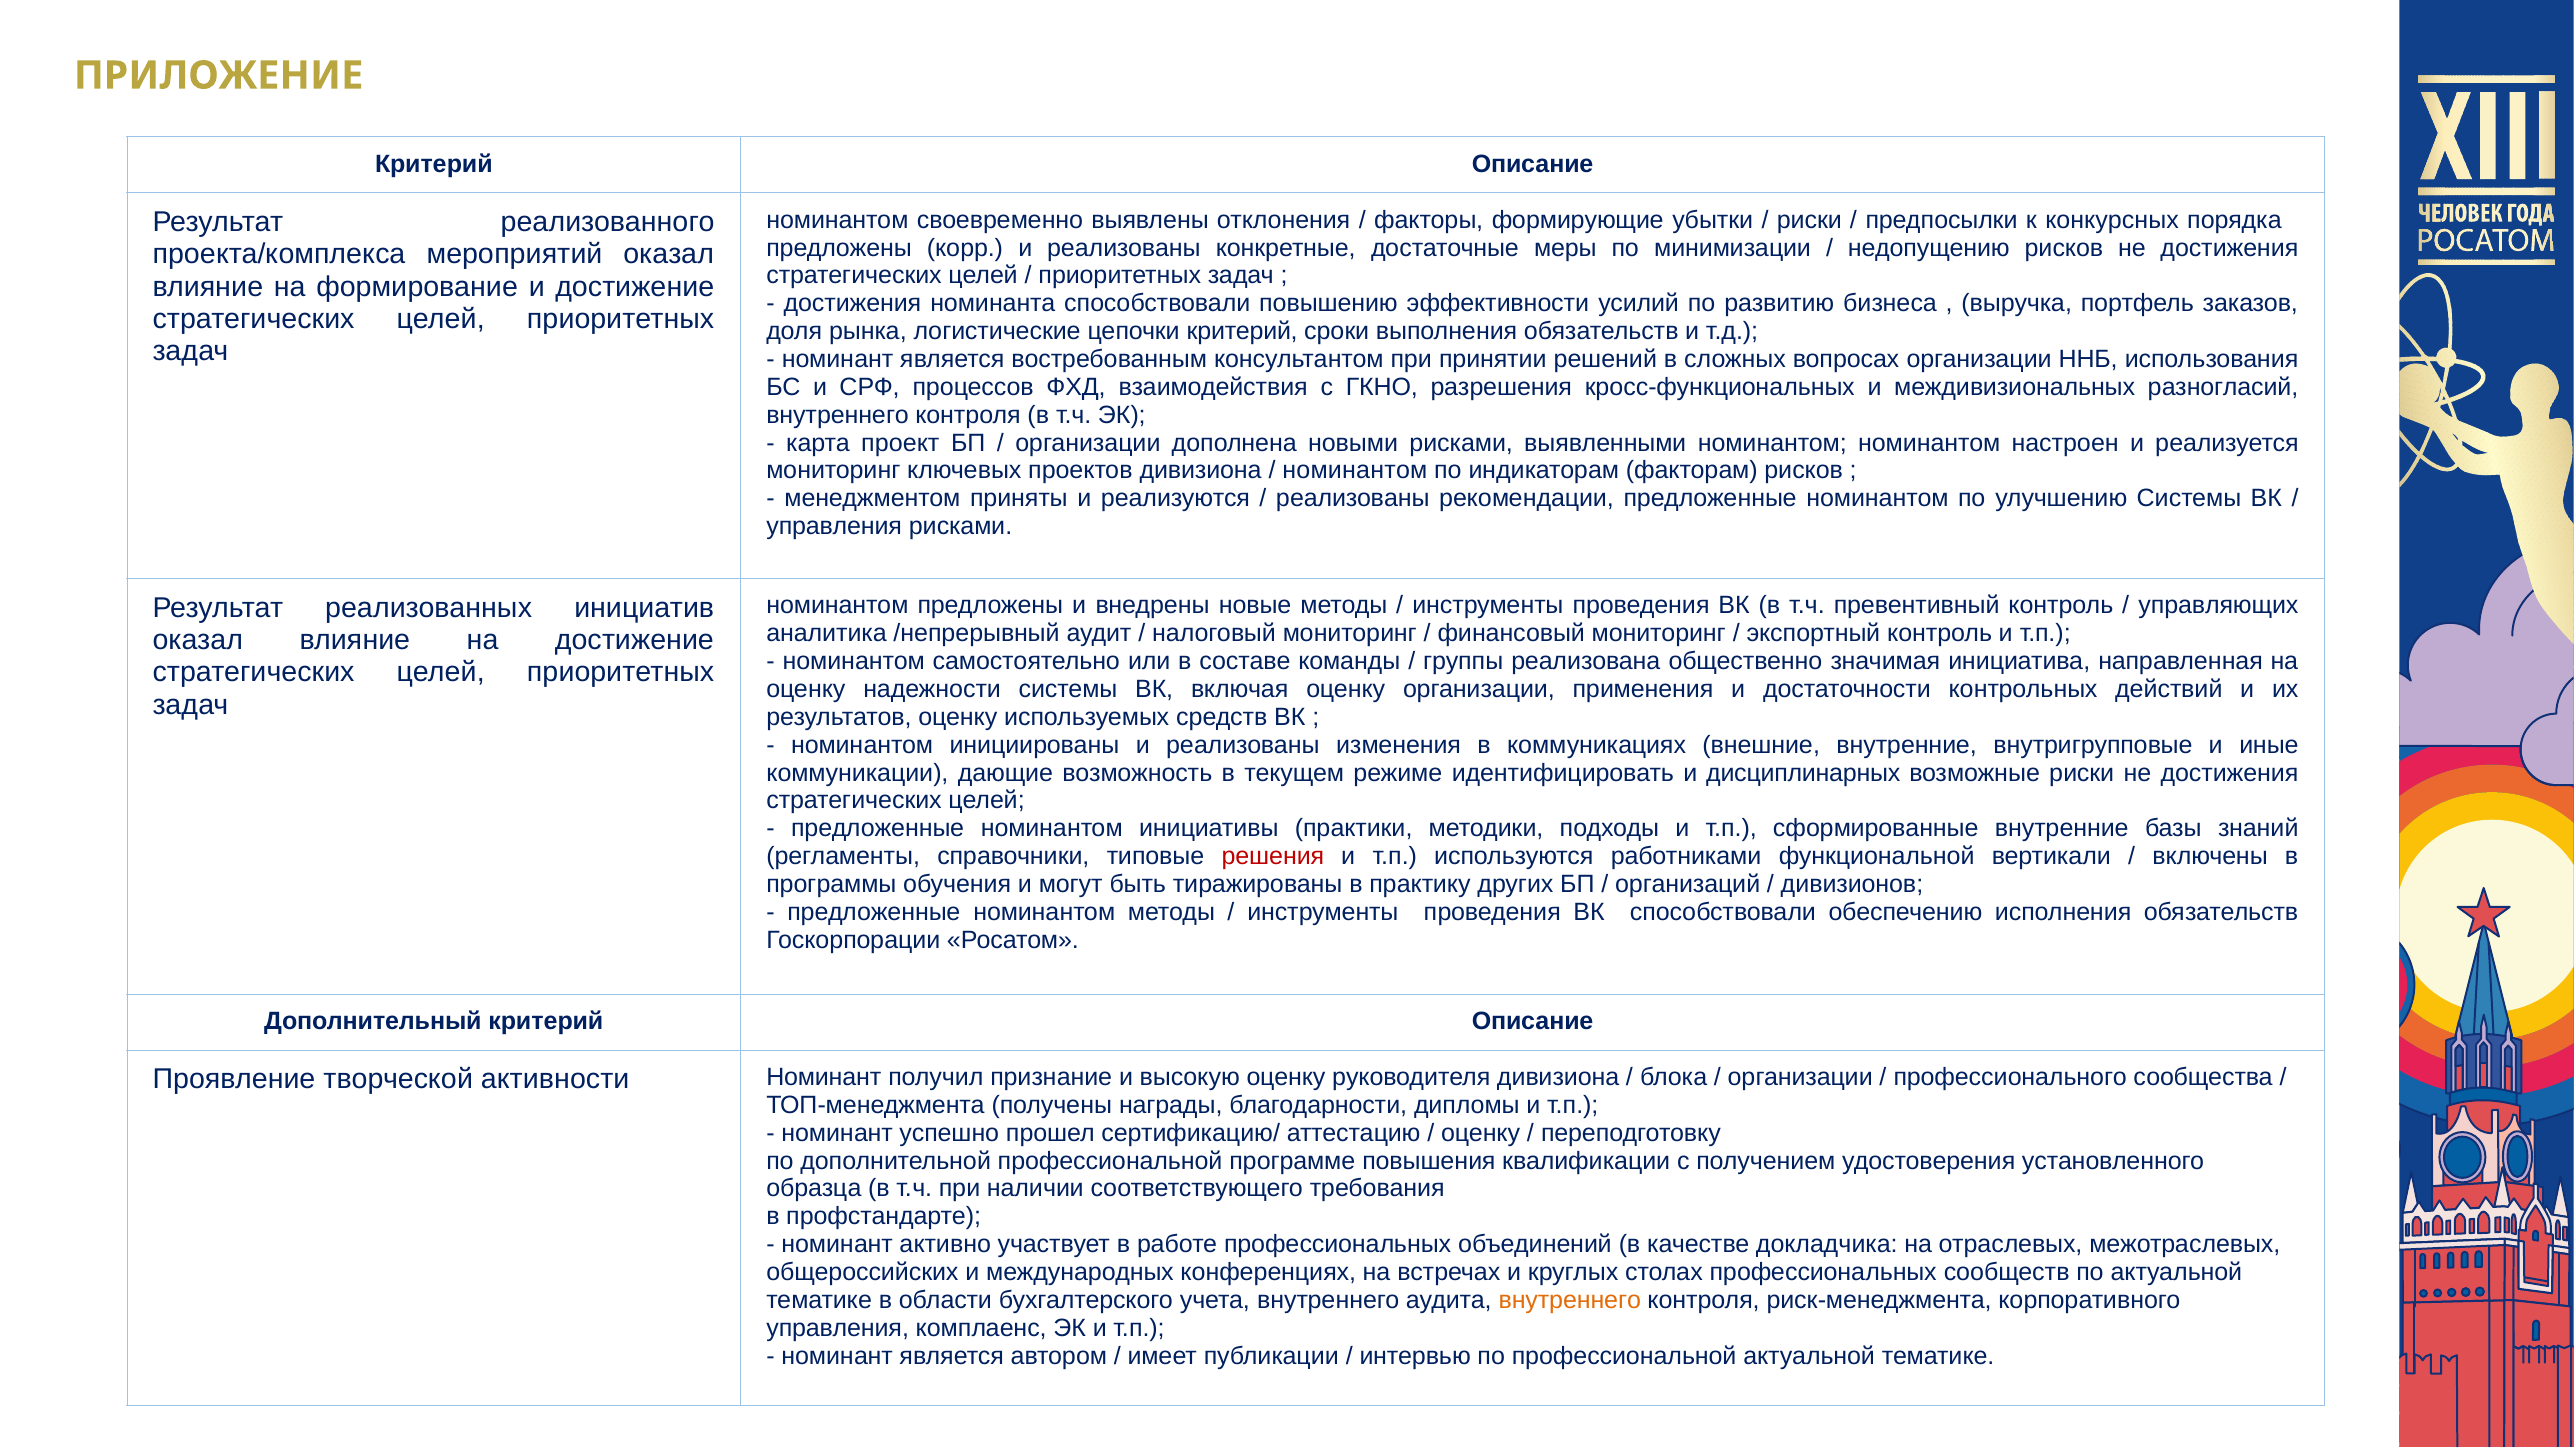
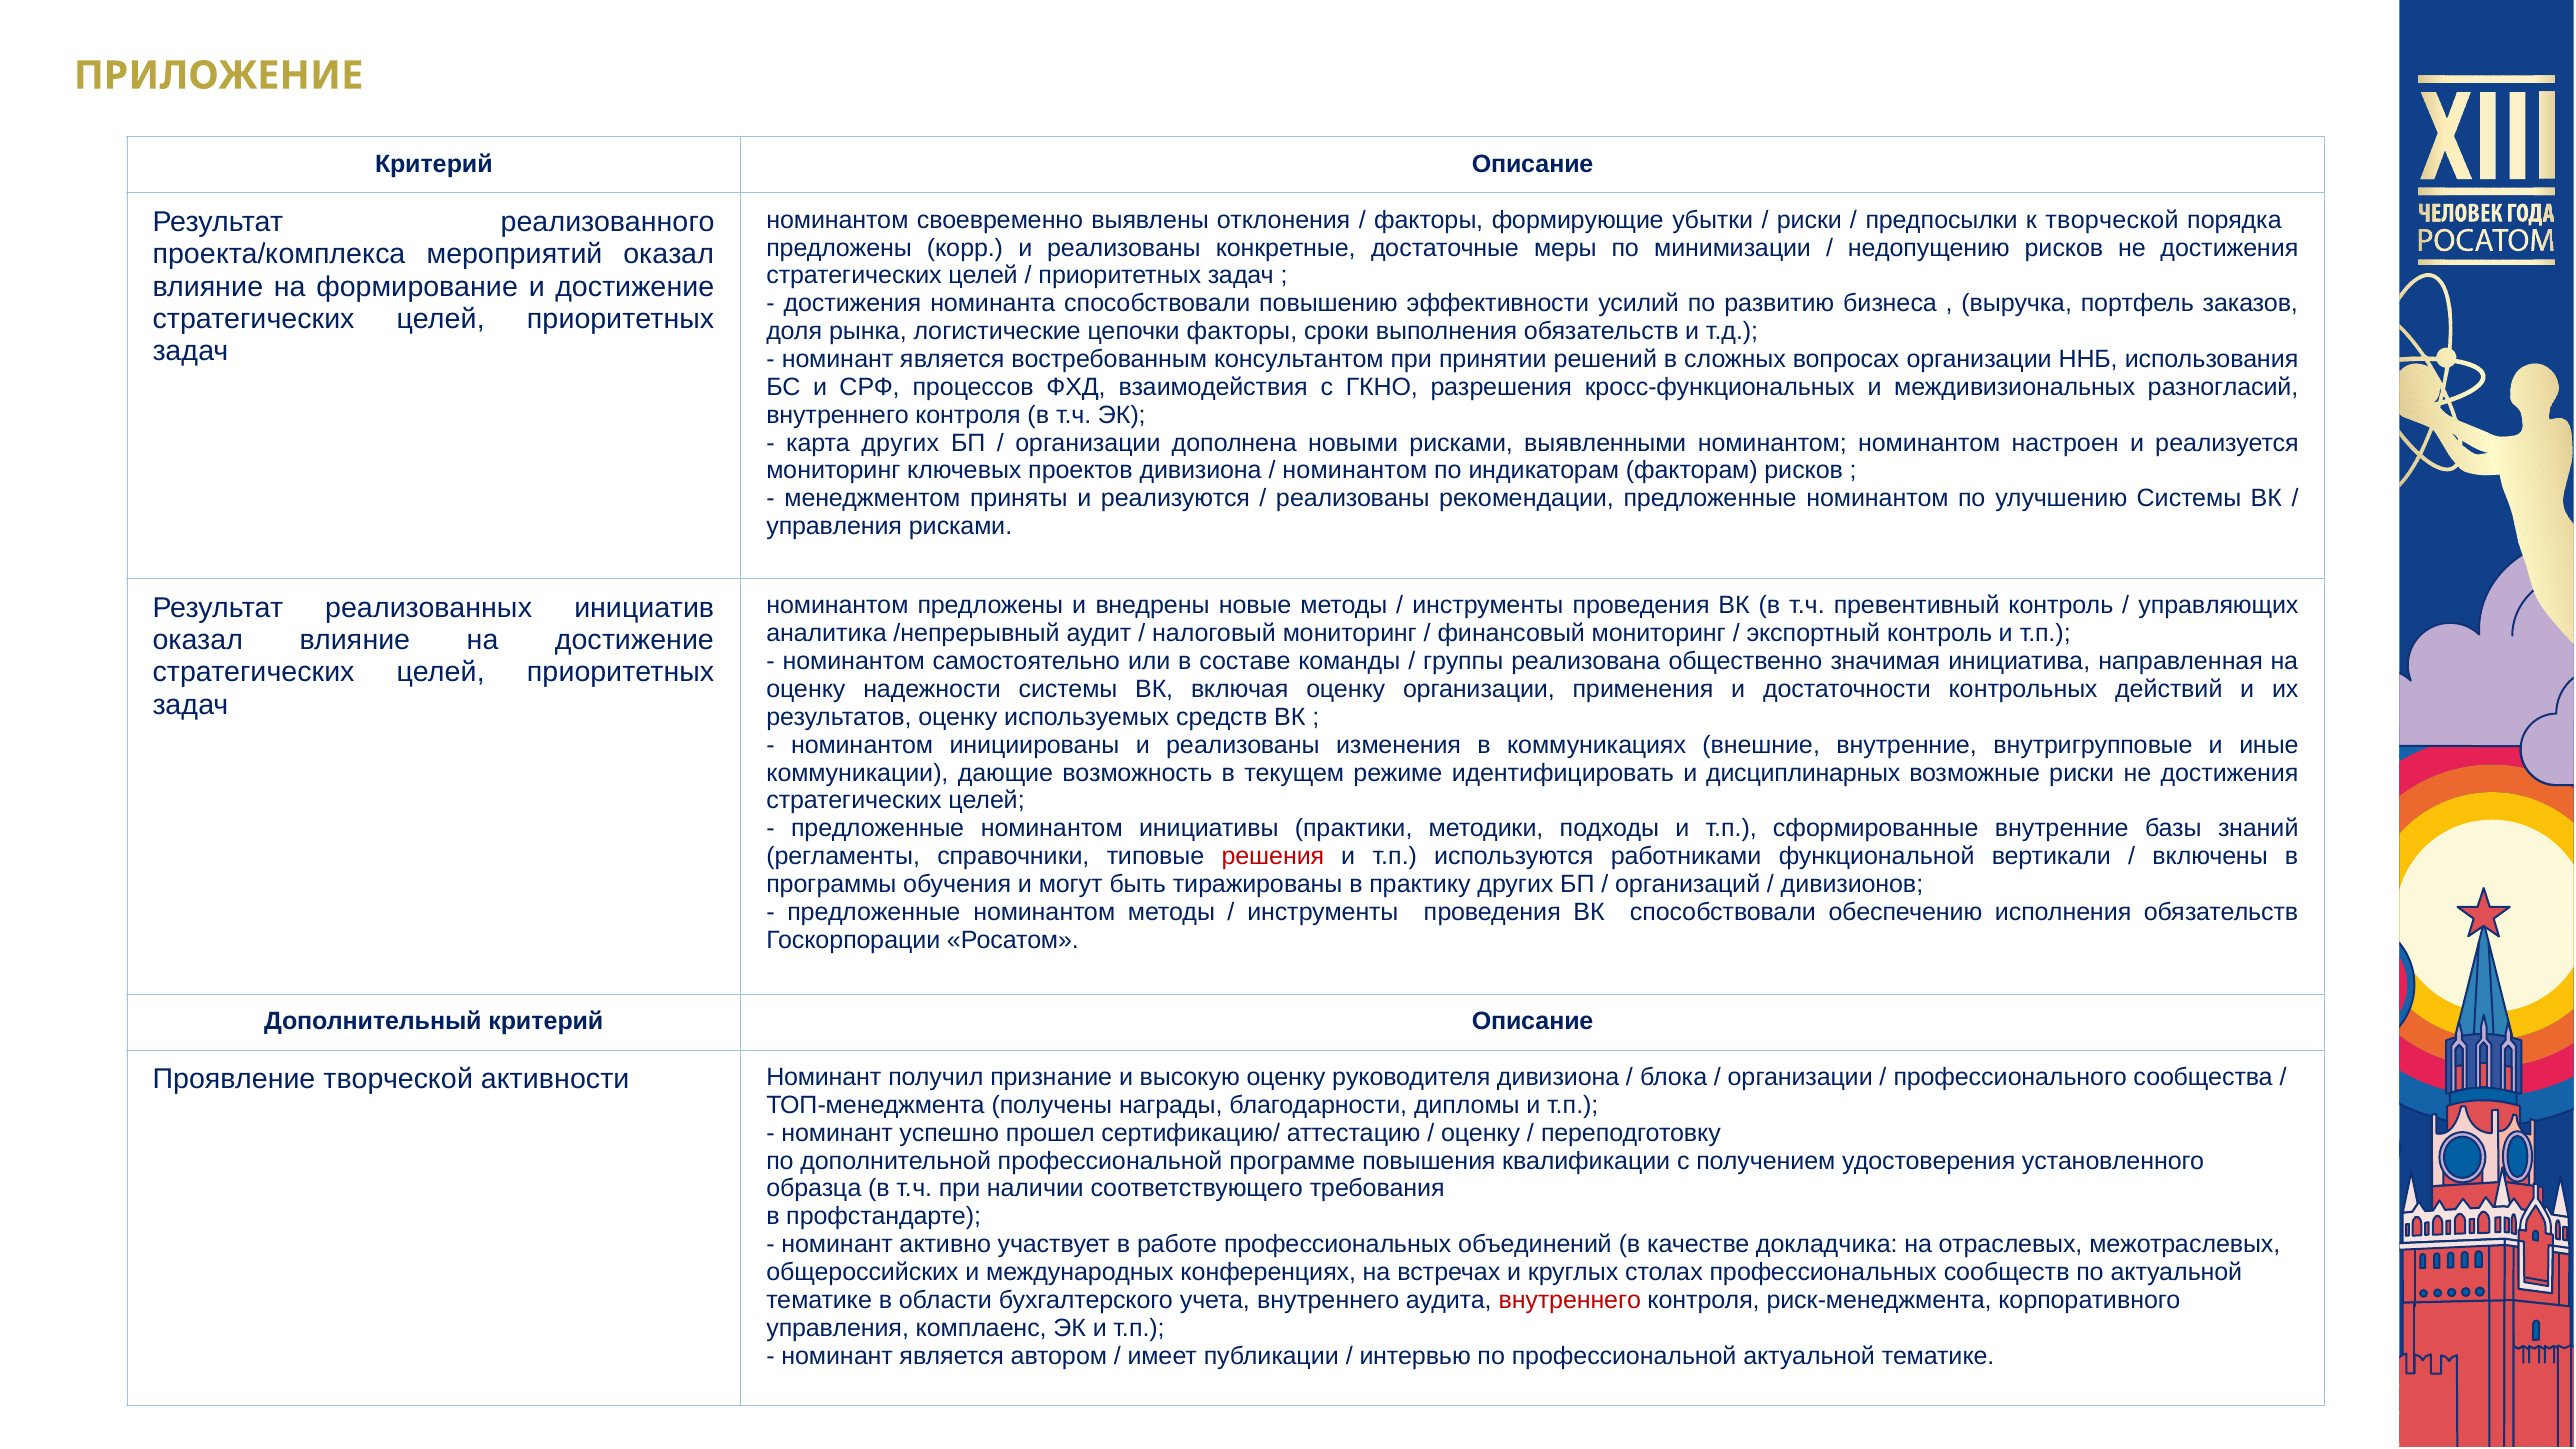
к конкурсных: конкурсных -> творческой
цепочки критерий: критерий -> факторы
карта проект: проект -> других
внутреннего at (1570, 1300) colour: orange -> red
